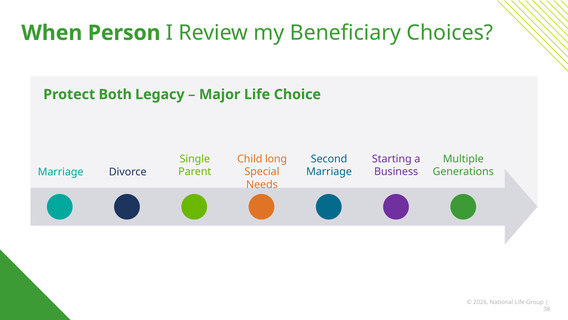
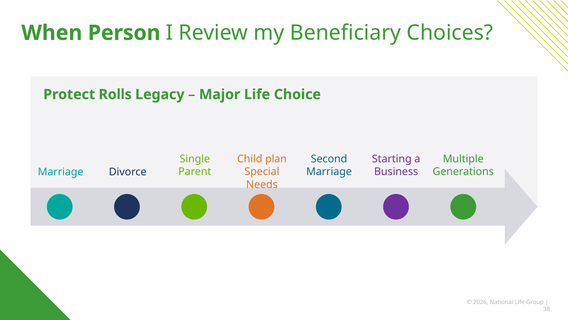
Both: Both -> Rolls
long: long -> plan
